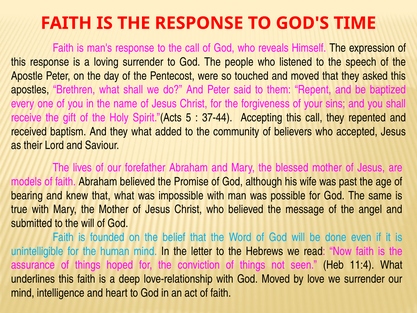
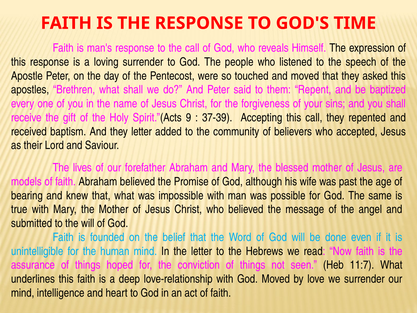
5: 5 -> 9
37-44: 37-44 -> 37-39
they what: what -> letter
11:4: 11:4 -> 11:7
